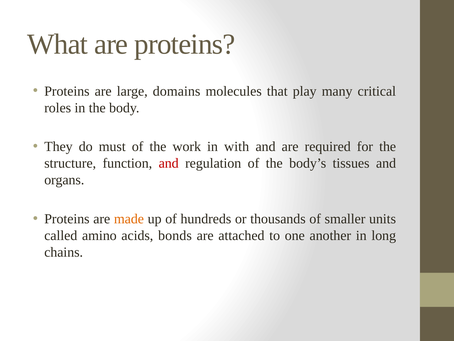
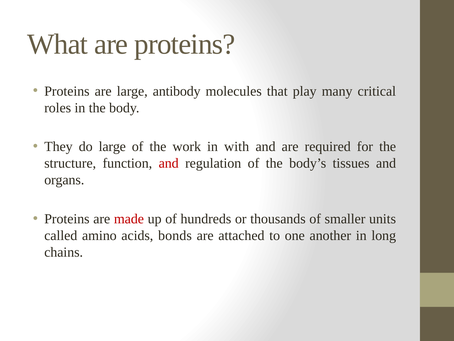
domains: domains -> antibody
do must: must -> large
made colour: orange -> red
